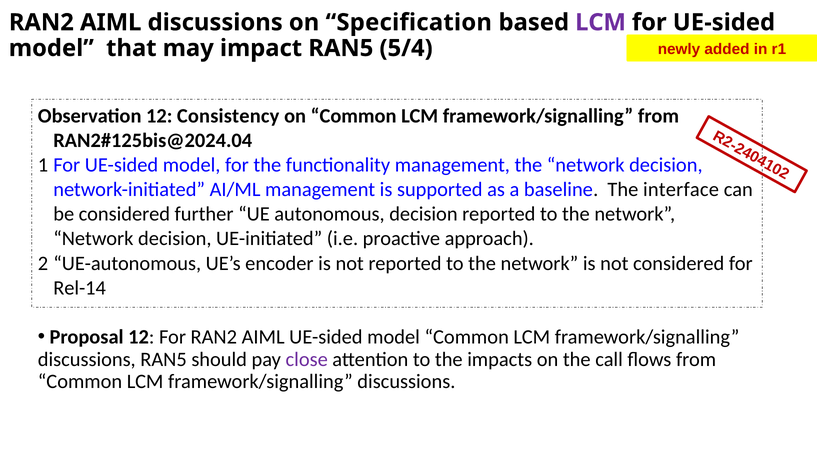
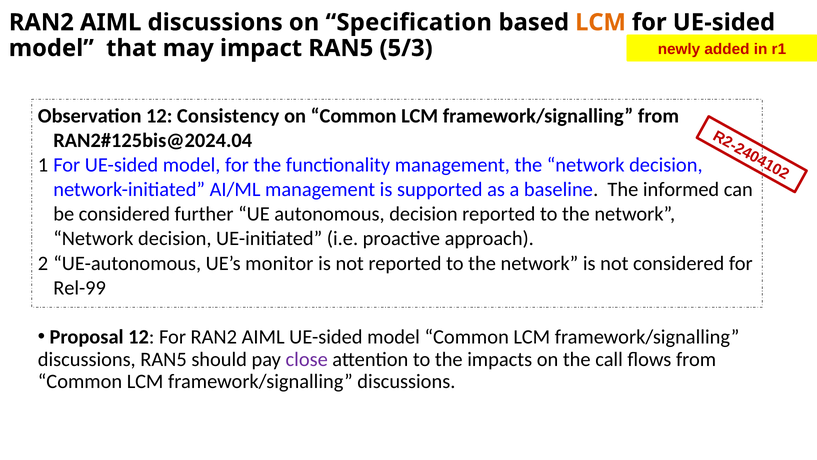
LCM at (601, 22) colour: purple -> orange
5/4: 5/4 -> 5/3
interface: interface -> informed
encoder: encoder -> monitor
Rel-14: Rel-14 -> Rel-99
